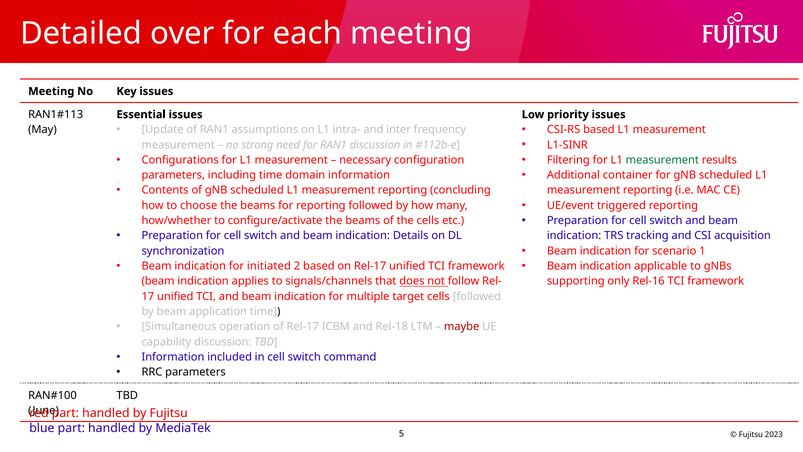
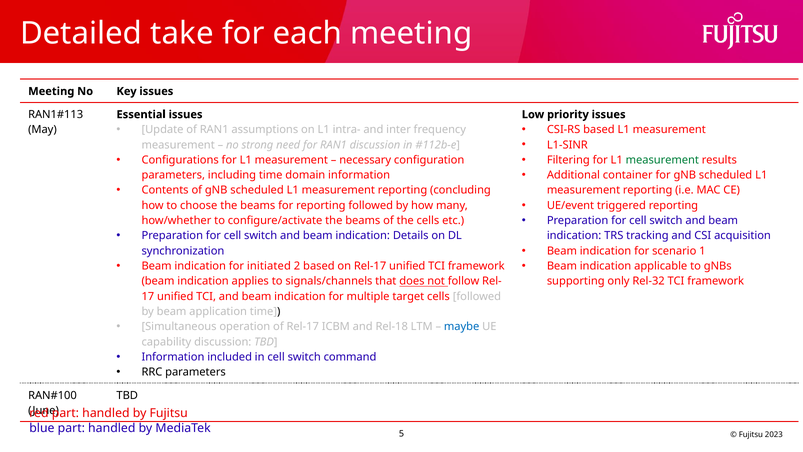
over: over -> take
Rel-16: Rel-16 -> Rel-32
maybe colour: red -> blue
